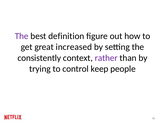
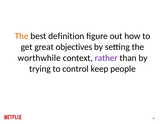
The at (22, 36) colour: purple -> orange
increased: increased -> objectives
consistently: consistently -> worthwhile
